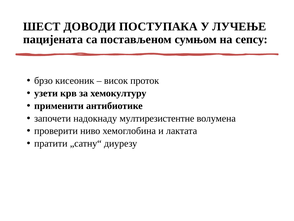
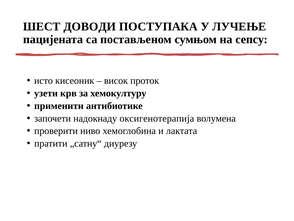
брзо: брзо -> исто
мултирезистентне: мултирезистентне -> оксигенотерапија
